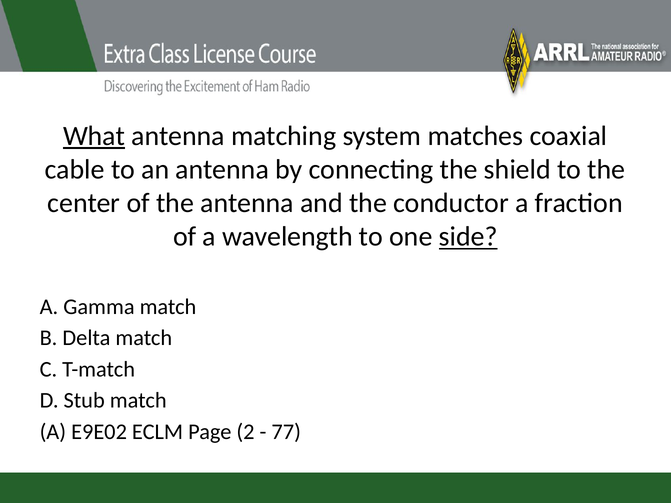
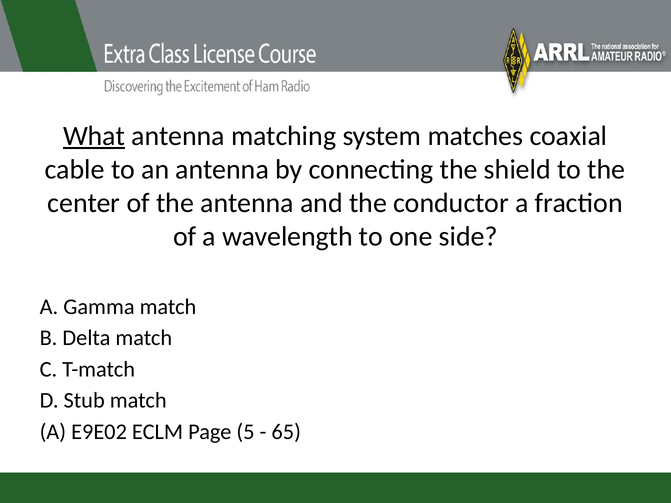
side underline: present -> none
2: 2 -> 5
77: 77 -> 65
